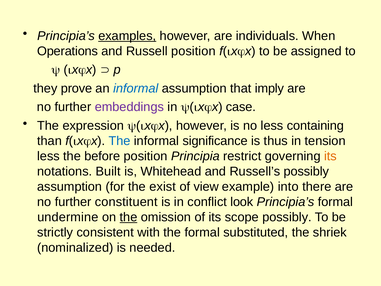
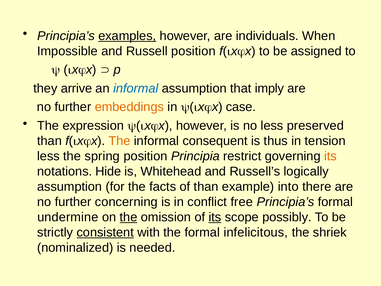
Operations: Operations -> Impossible
prove: prove -> arrive
embeddings colour: purple -> orange
containing: containing -> preserved
The at (119, 141) colour: blue -> orange
significance: significance -> consequent
before: before -> spring
Built: Built -> Hide
Russell’s possibly: possibly -> logically
exist: exist -> facts
of view: view -> than
constituent: constituent -> concerning
look: look -> free
its at (215, 217) underline: none -> present
consistent underline: none -> present
substituted: substituted -> infelicitous
